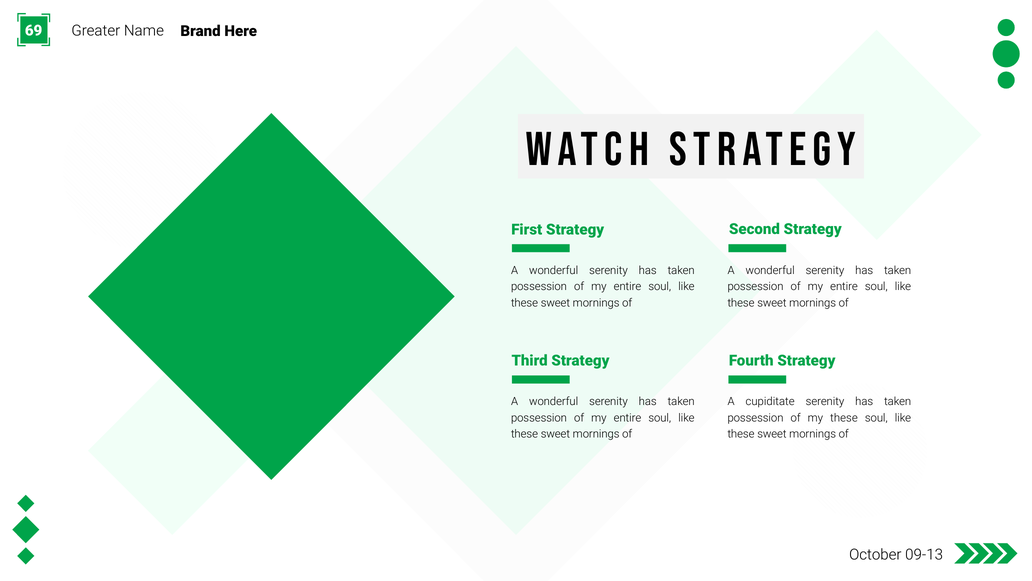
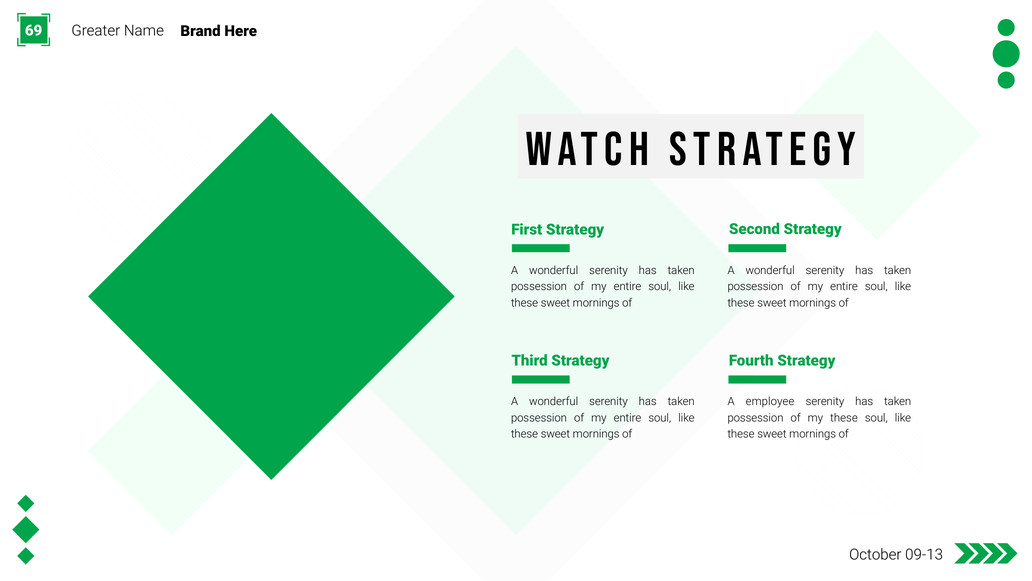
cupiditate: cupiditate -> employee
